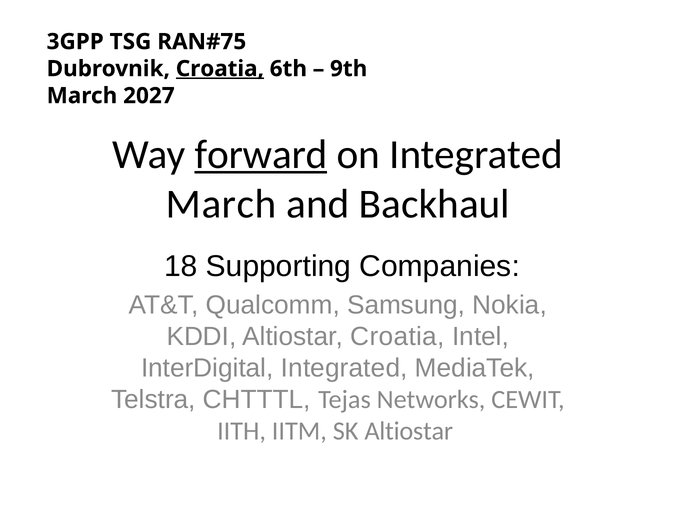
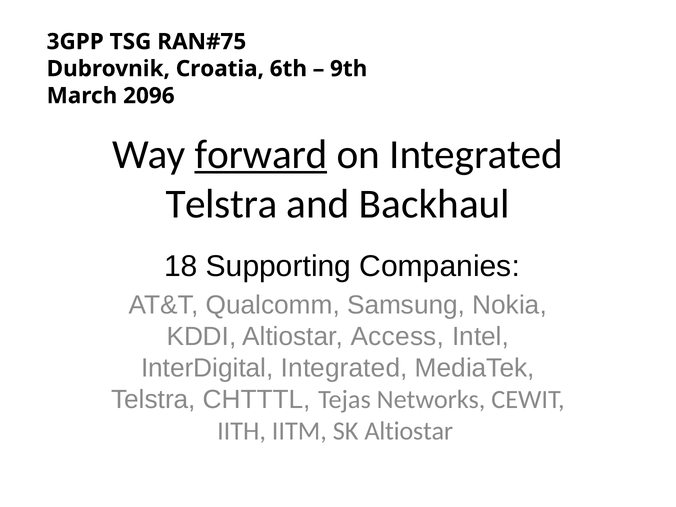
Croatia at (220, 69) underline: present -> none
2027: 2027 -> 2096
March at (221, 204): March -> Telstra
Altiostar Croatia: Croatia -> Access
